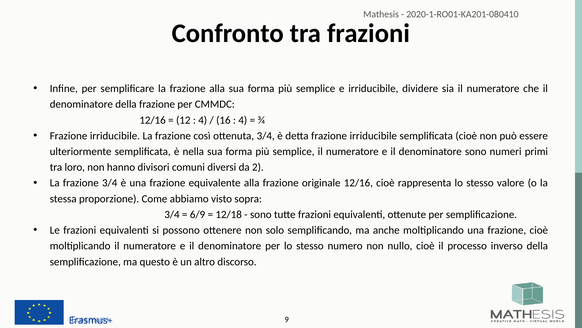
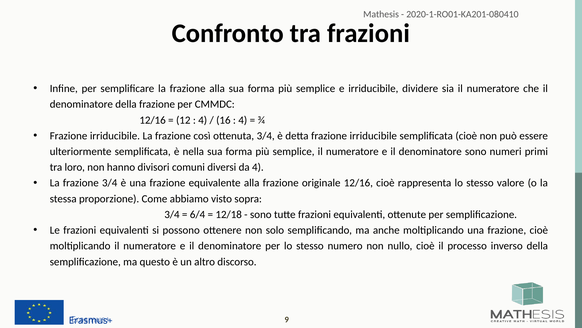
da 2: 2 -> 4
6/9: 6/9 -> 6/4
